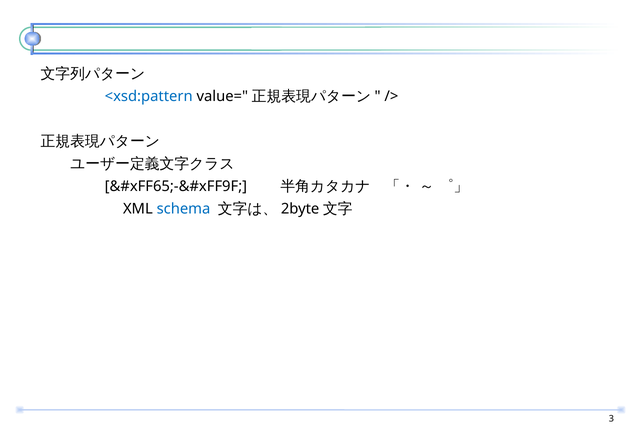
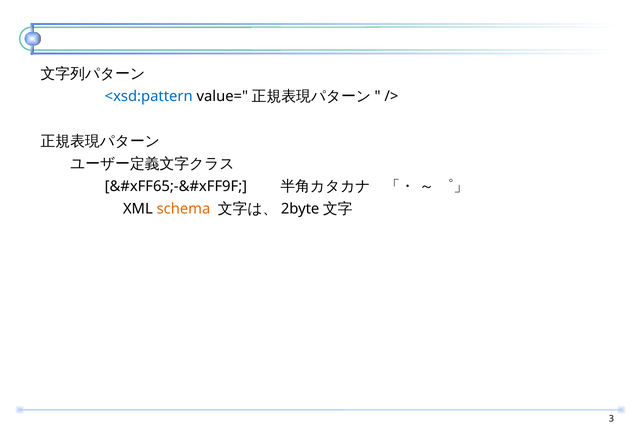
schema colour: blue -> orange
